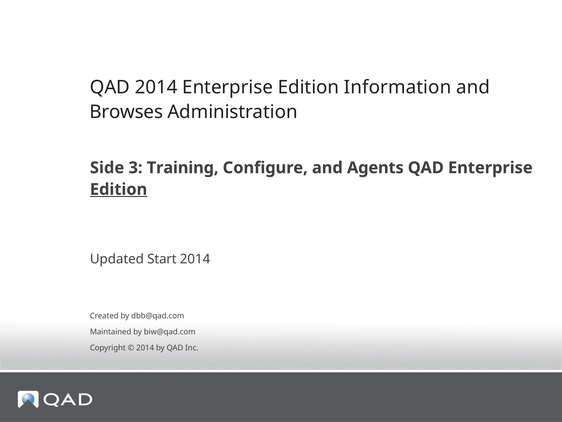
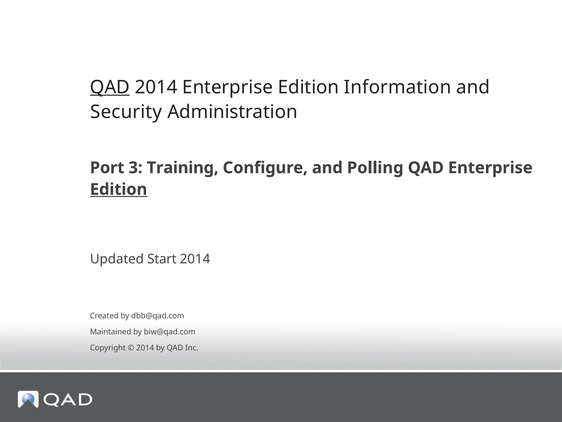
QAD at (110, 87) underline: none -> present
Browses: Browses -> Security
Side: Side -> Port
Agents: Agents -> Polling
